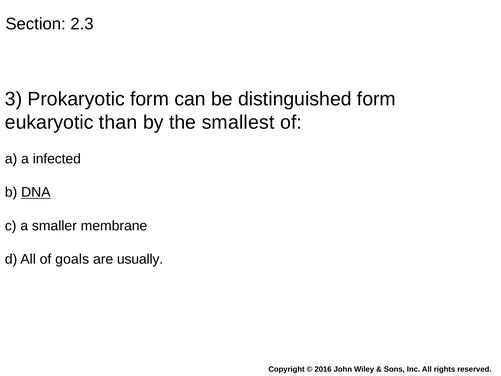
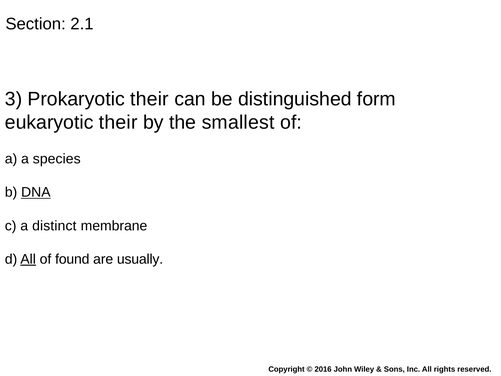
2.3: 2.3 -> 2.1
Prokaryotic form: form -> their
eukaryotic than: than -> their
infected: infected -> species
smaller: smaller -> distinct
All at (28, 259) underline: none -> present
goals: goals -> found
